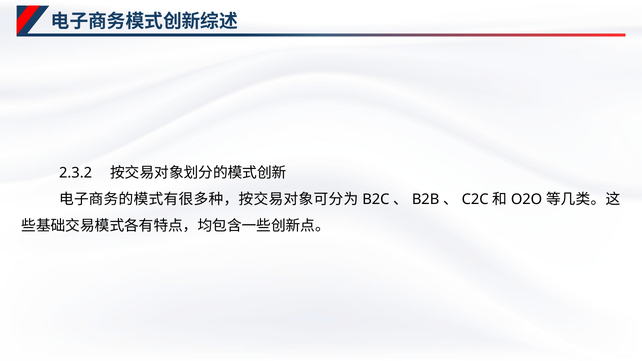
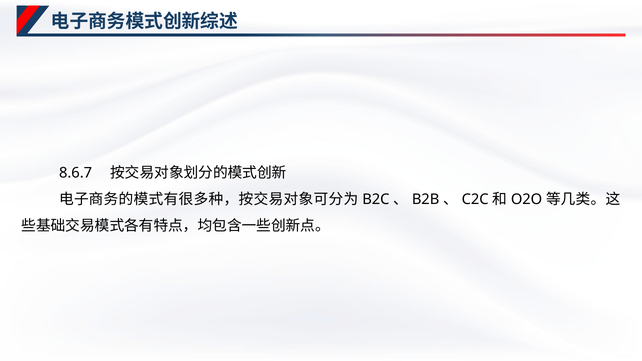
2.3.2: 2.3.2 -> 8.6.7
